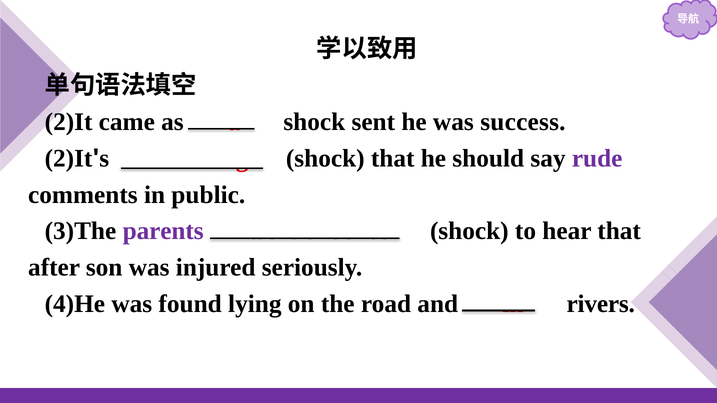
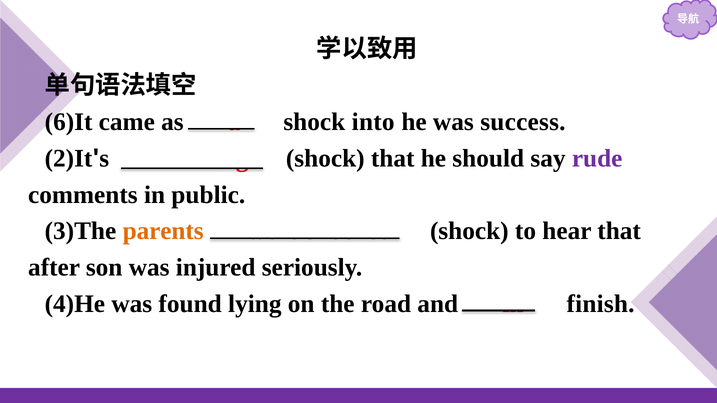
2)It at (69, 122): 2)It -> 6)It
sent: sent -> into
parents colour: purple -> orange
rivers: rivers -> finish
